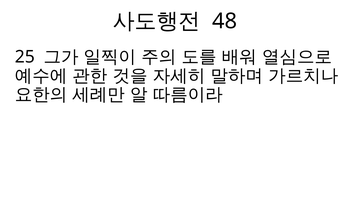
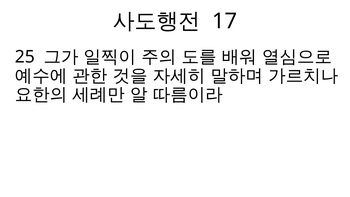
48: 48 -> 17
